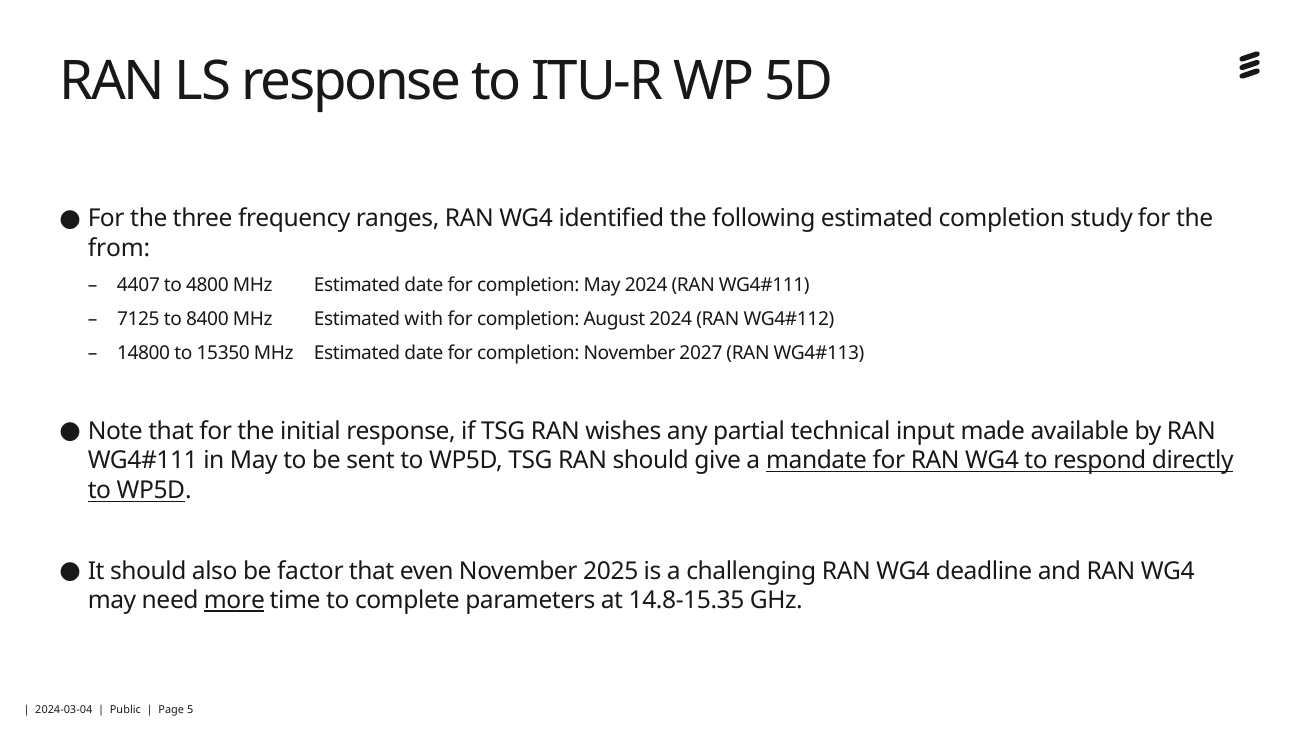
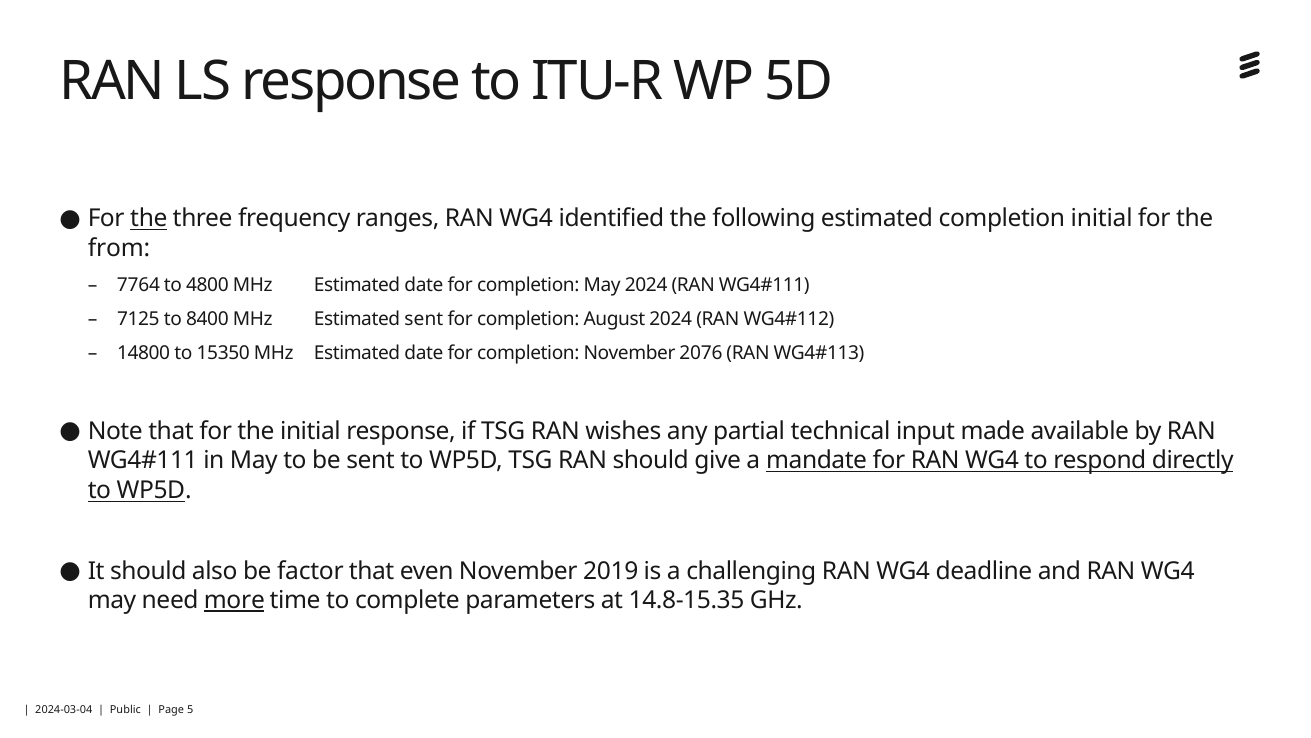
the at (149, 219) underline: none -> present
completion study: study -> initial
4407: 4407 -> 7764
Estimated with: with -> sent
2027: 2027 -> 2076
2025: 2025 -> 2019
